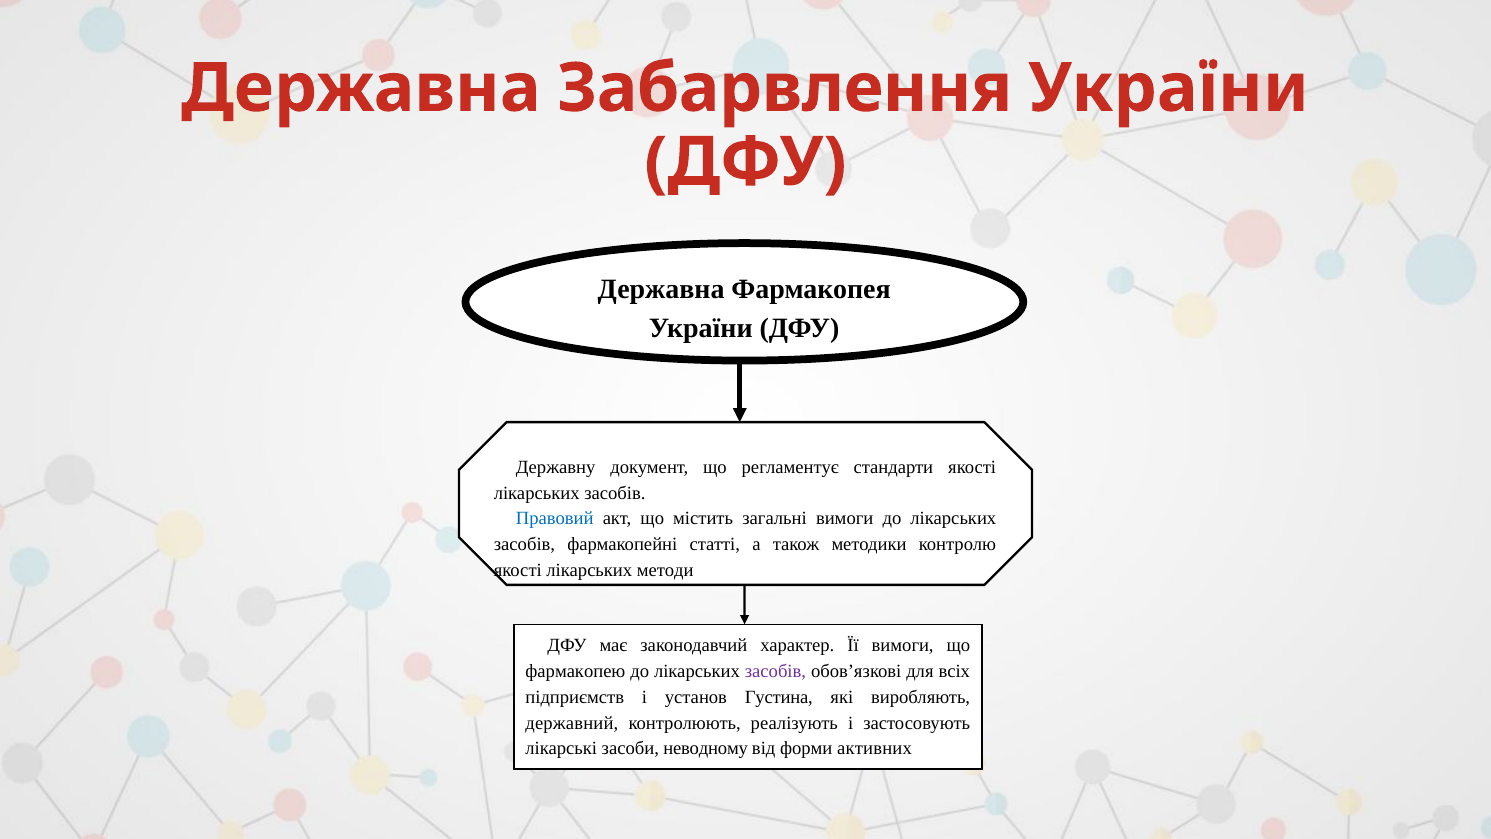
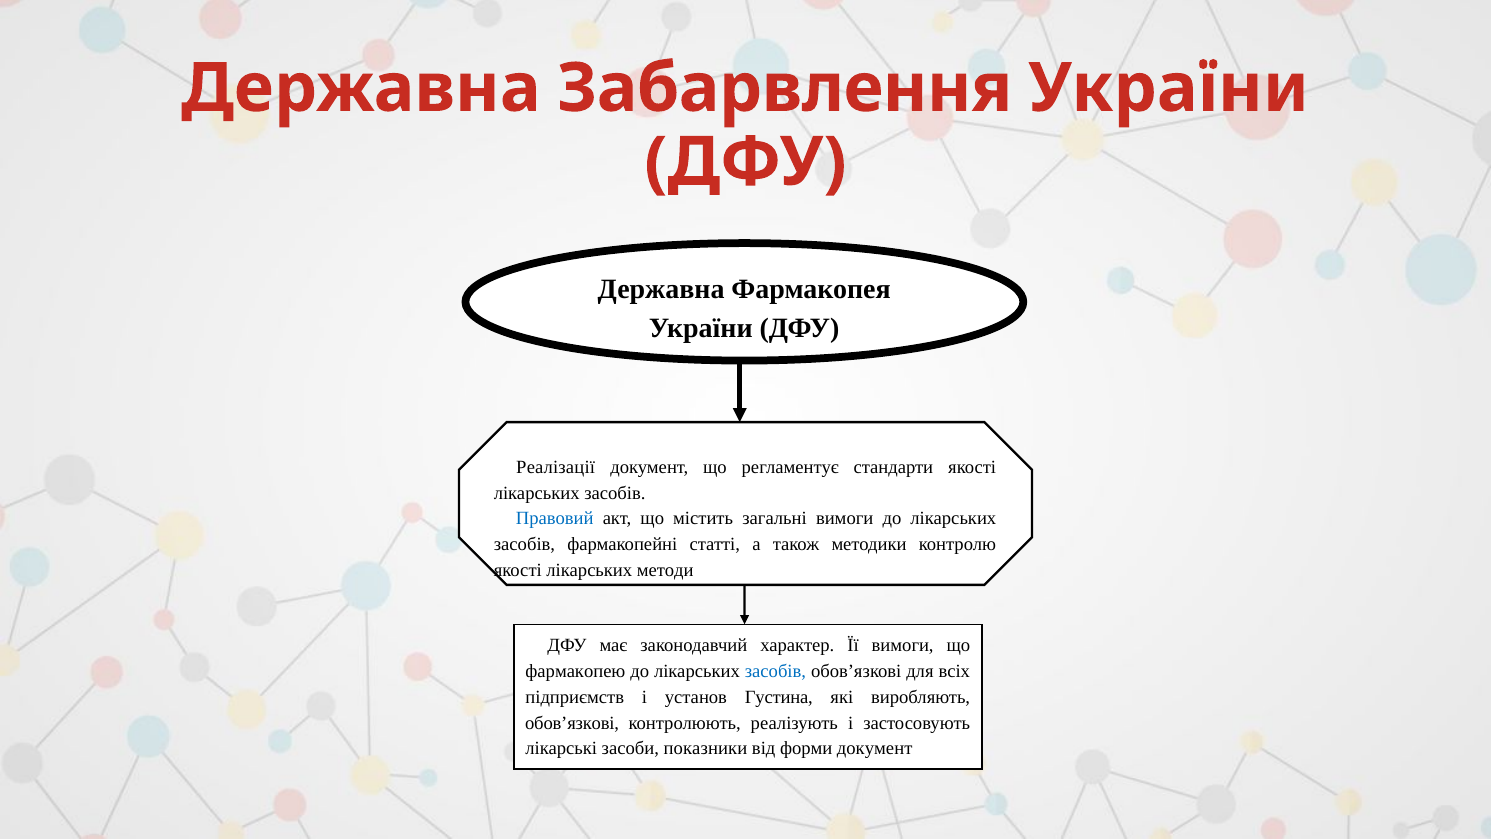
Державну: Державну -> Реалізації
засобів at (775, 671) colour: purple -> blue
державний at (572, 723): державний -> обовʼязкові
неводному: неводному -> показники
форми активних: активних -> документ
